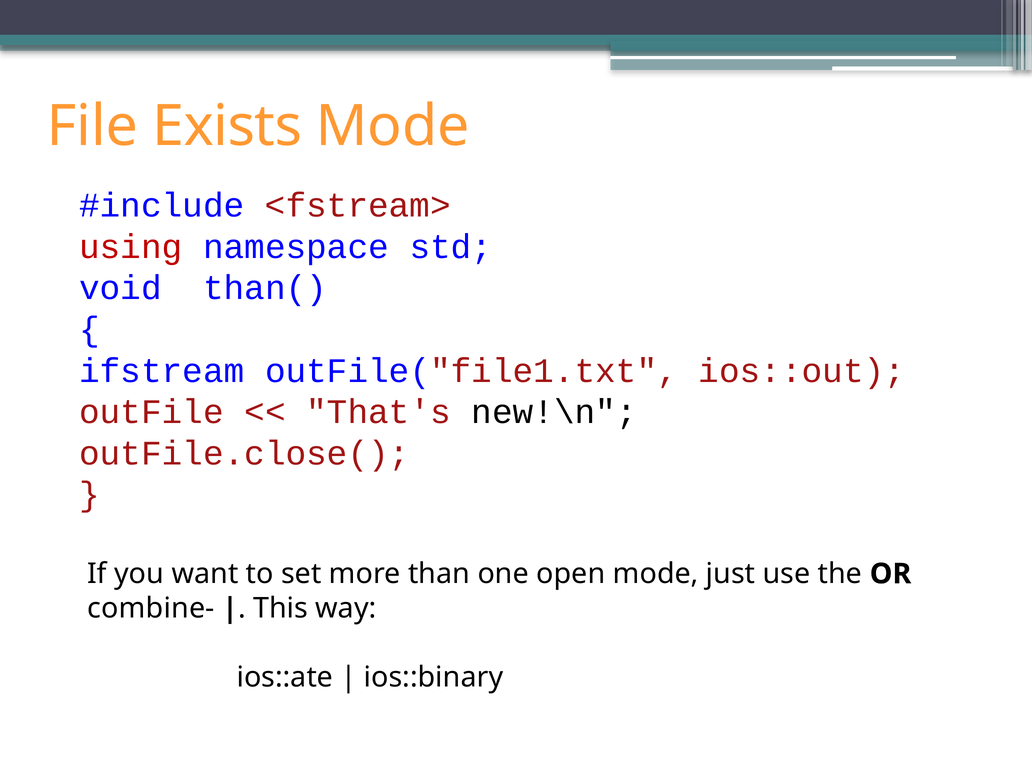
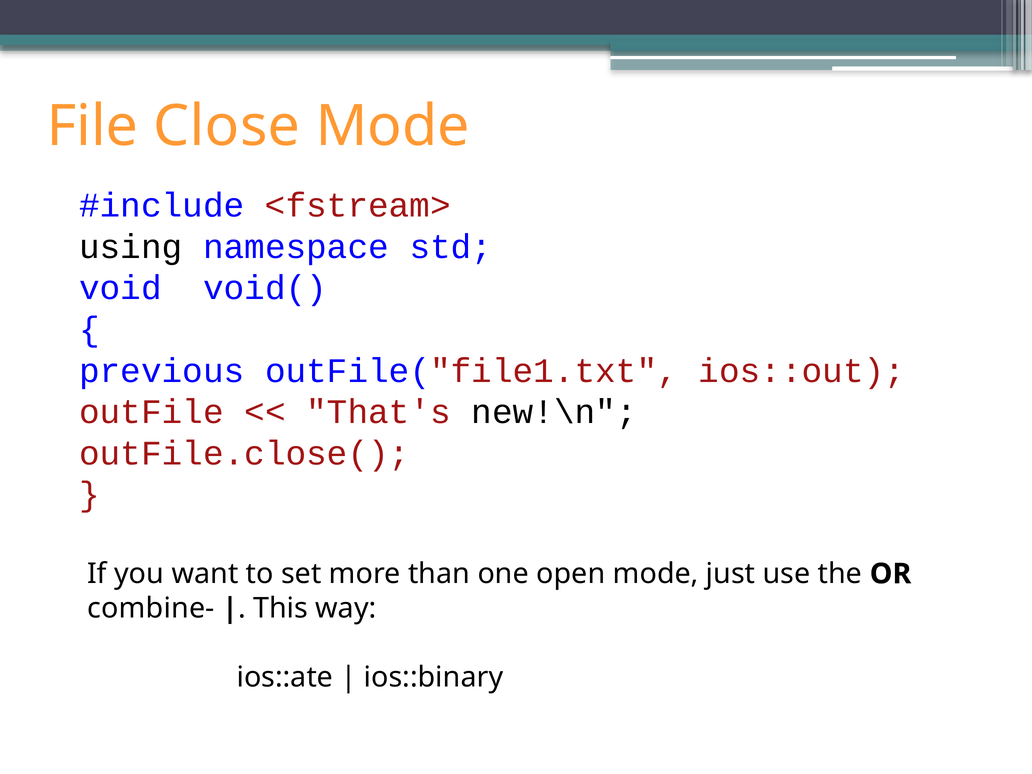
Exists: Exists -> Close
using colour: red -> black
than(: than( -> void(
ifstream: ifstream -> previous
